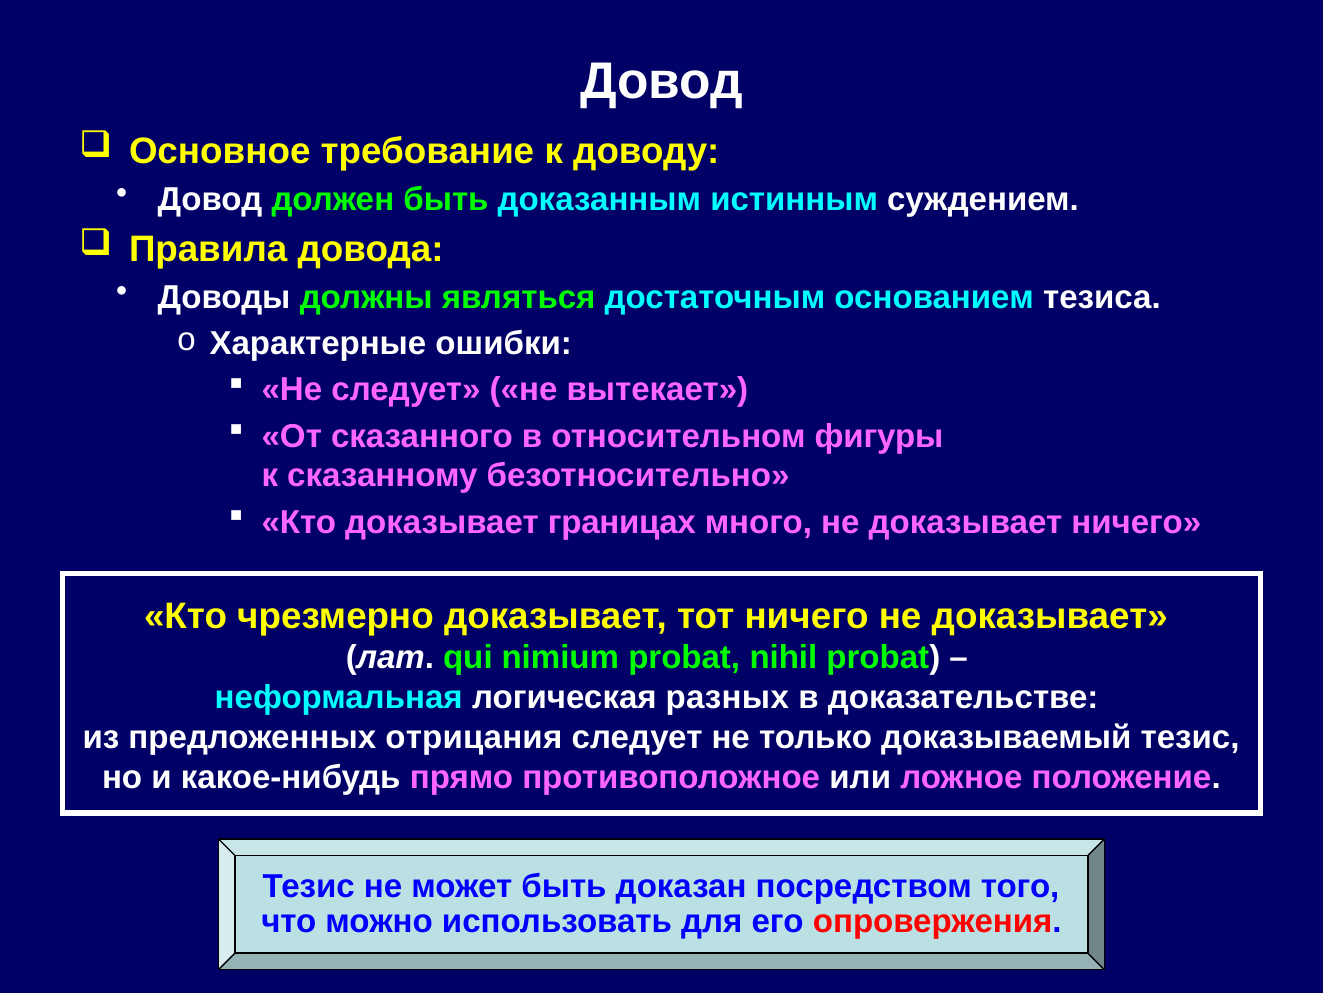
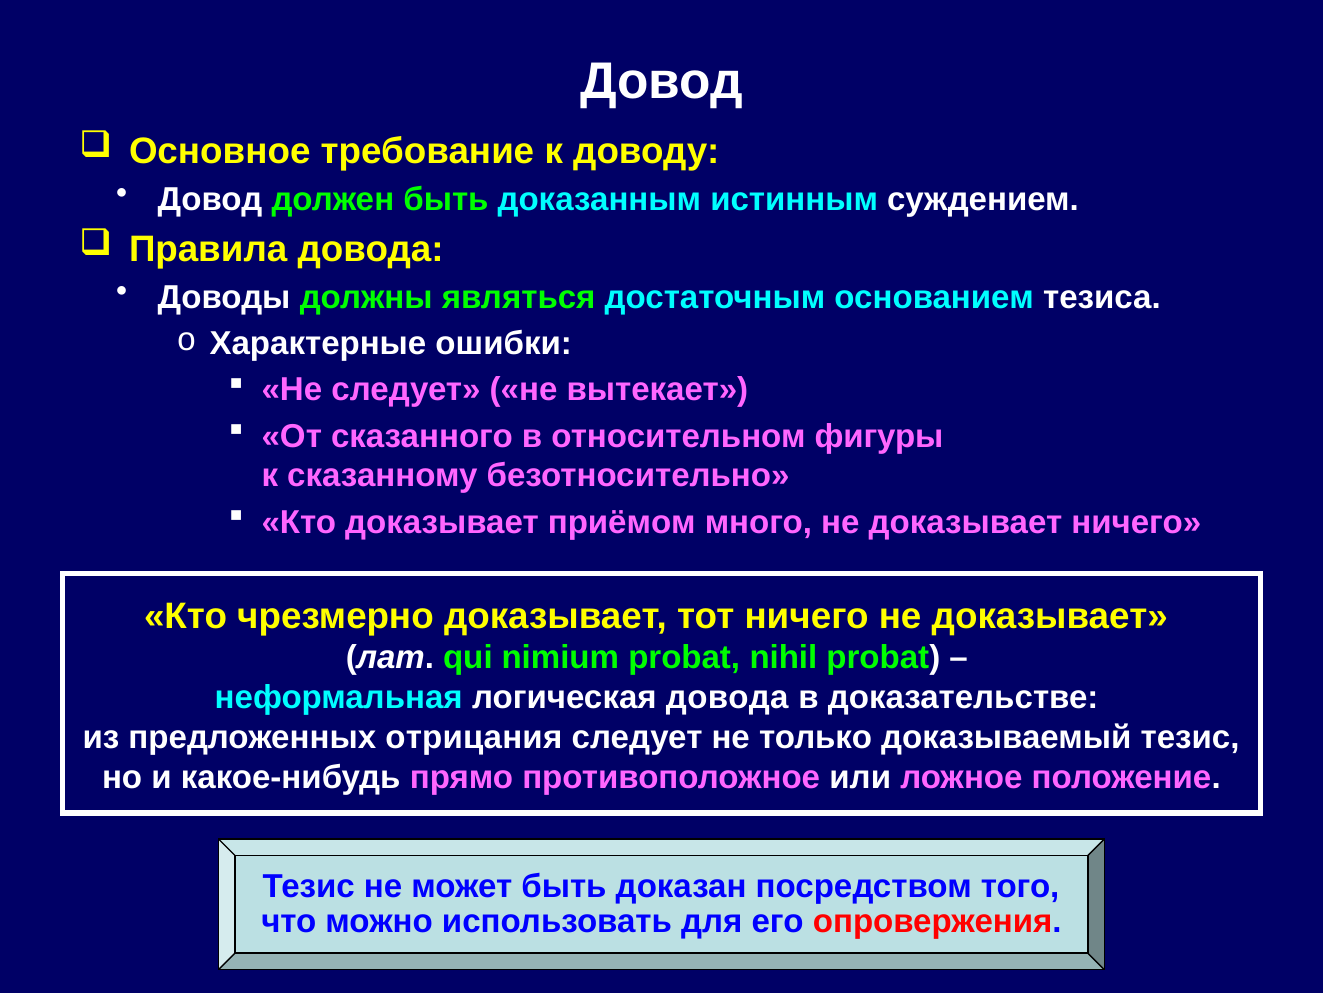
границах: границах -> приёмом
логическая разных: разных -> довода
